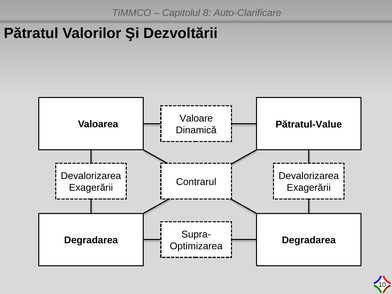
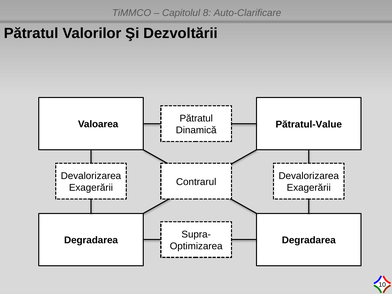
Valoare at (196, 118): Valoare -> Pătratul
